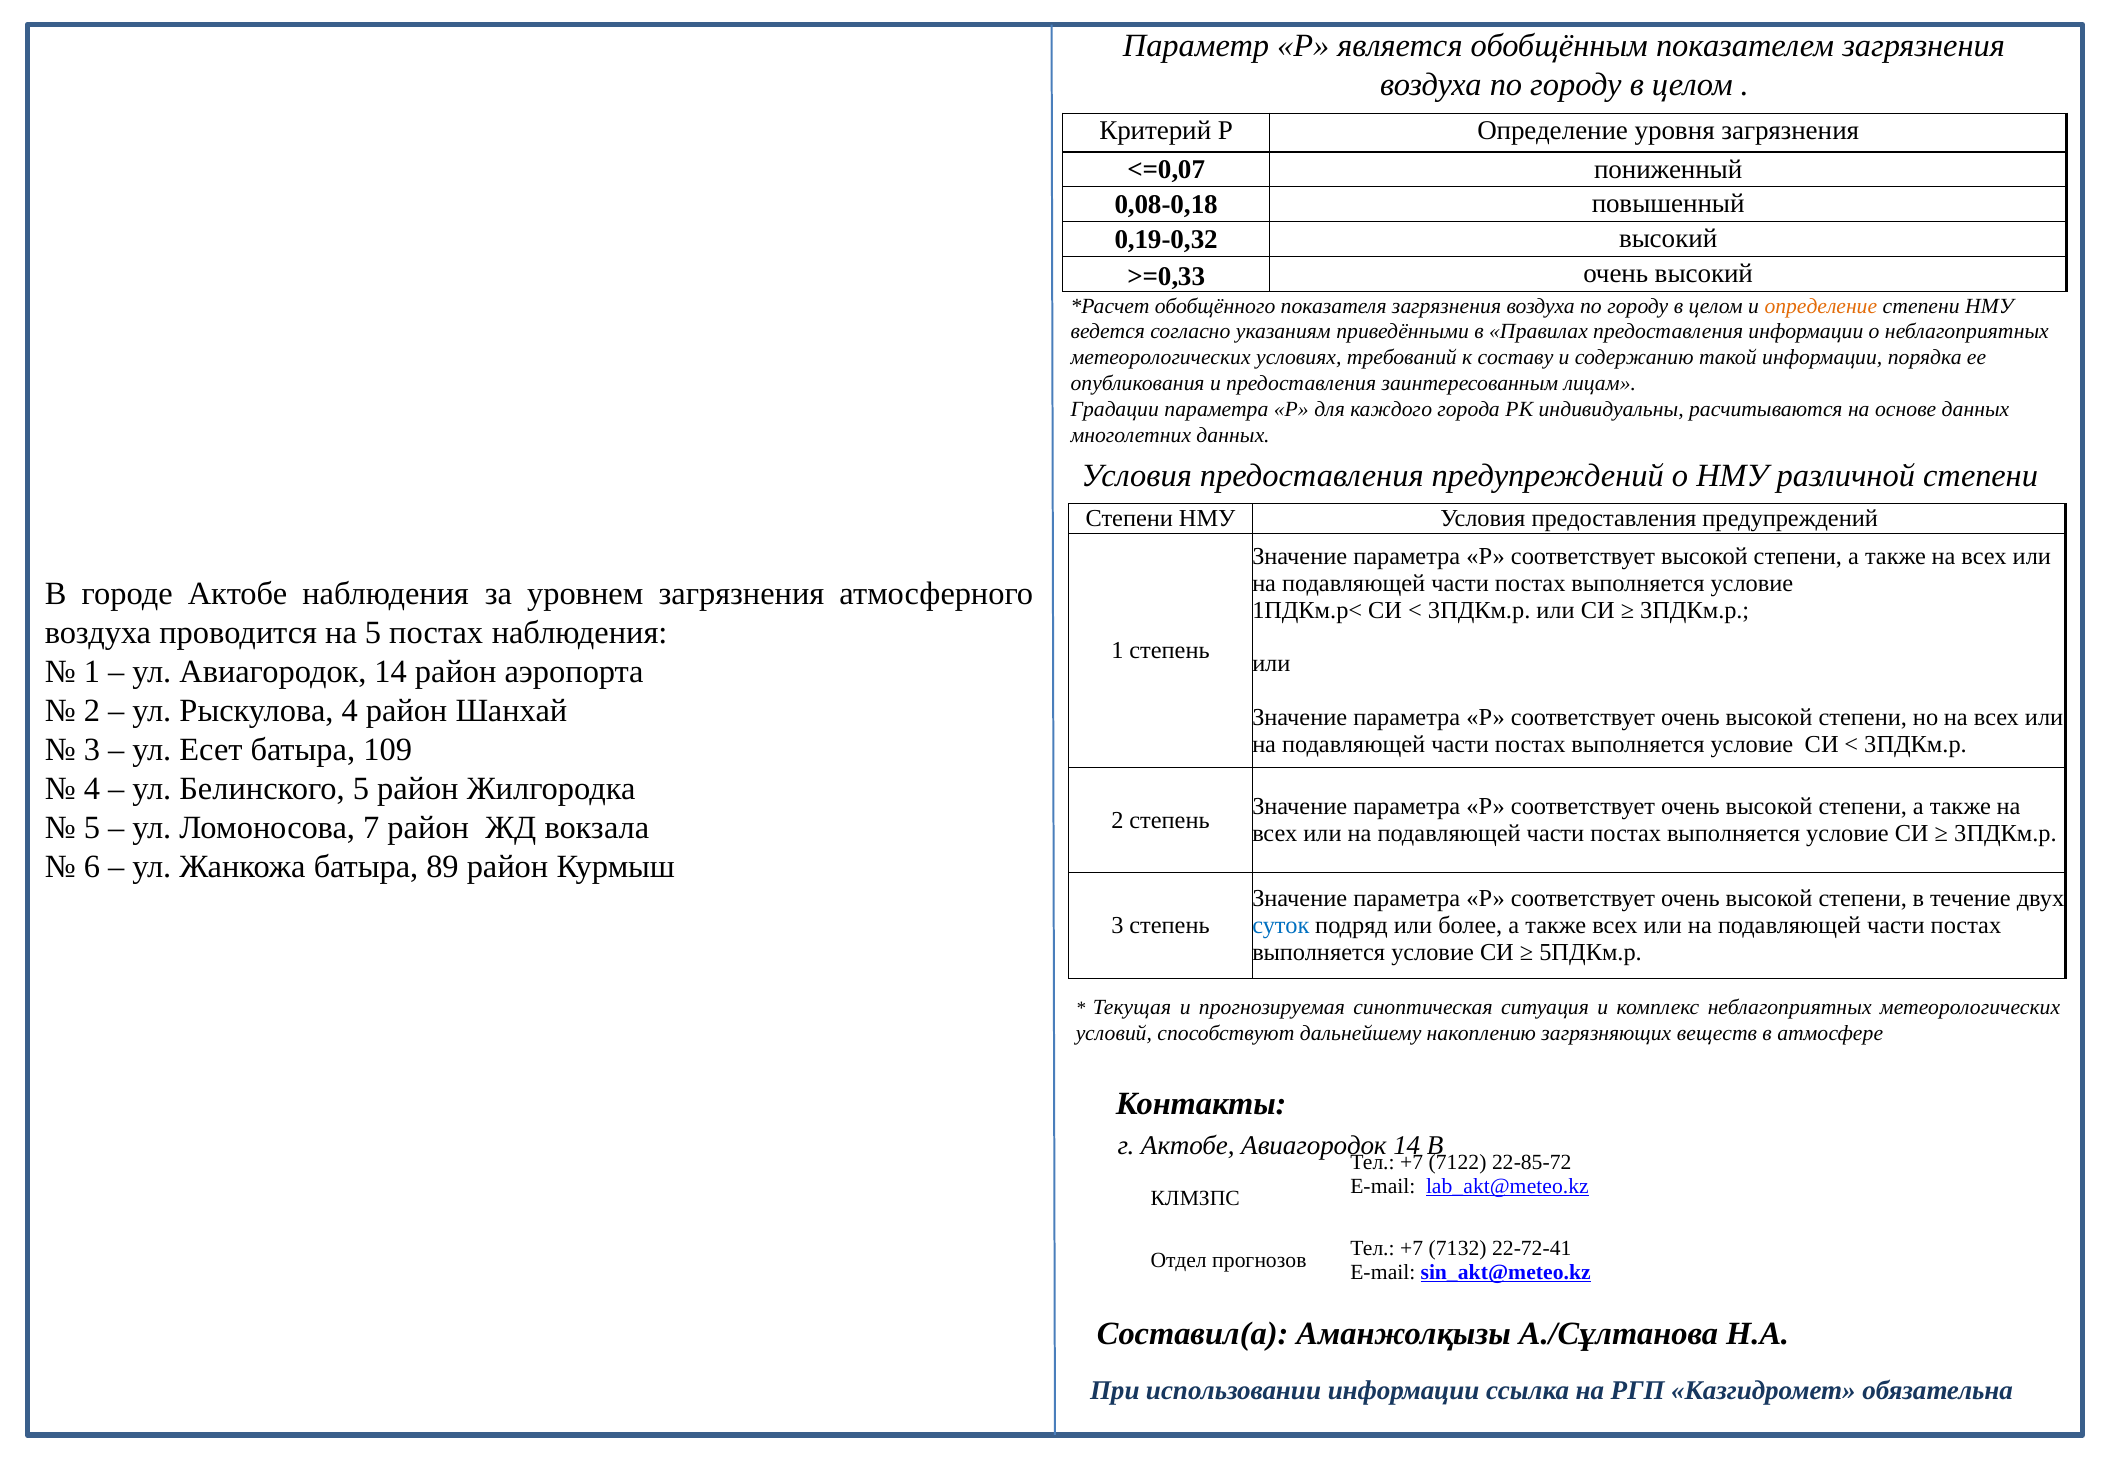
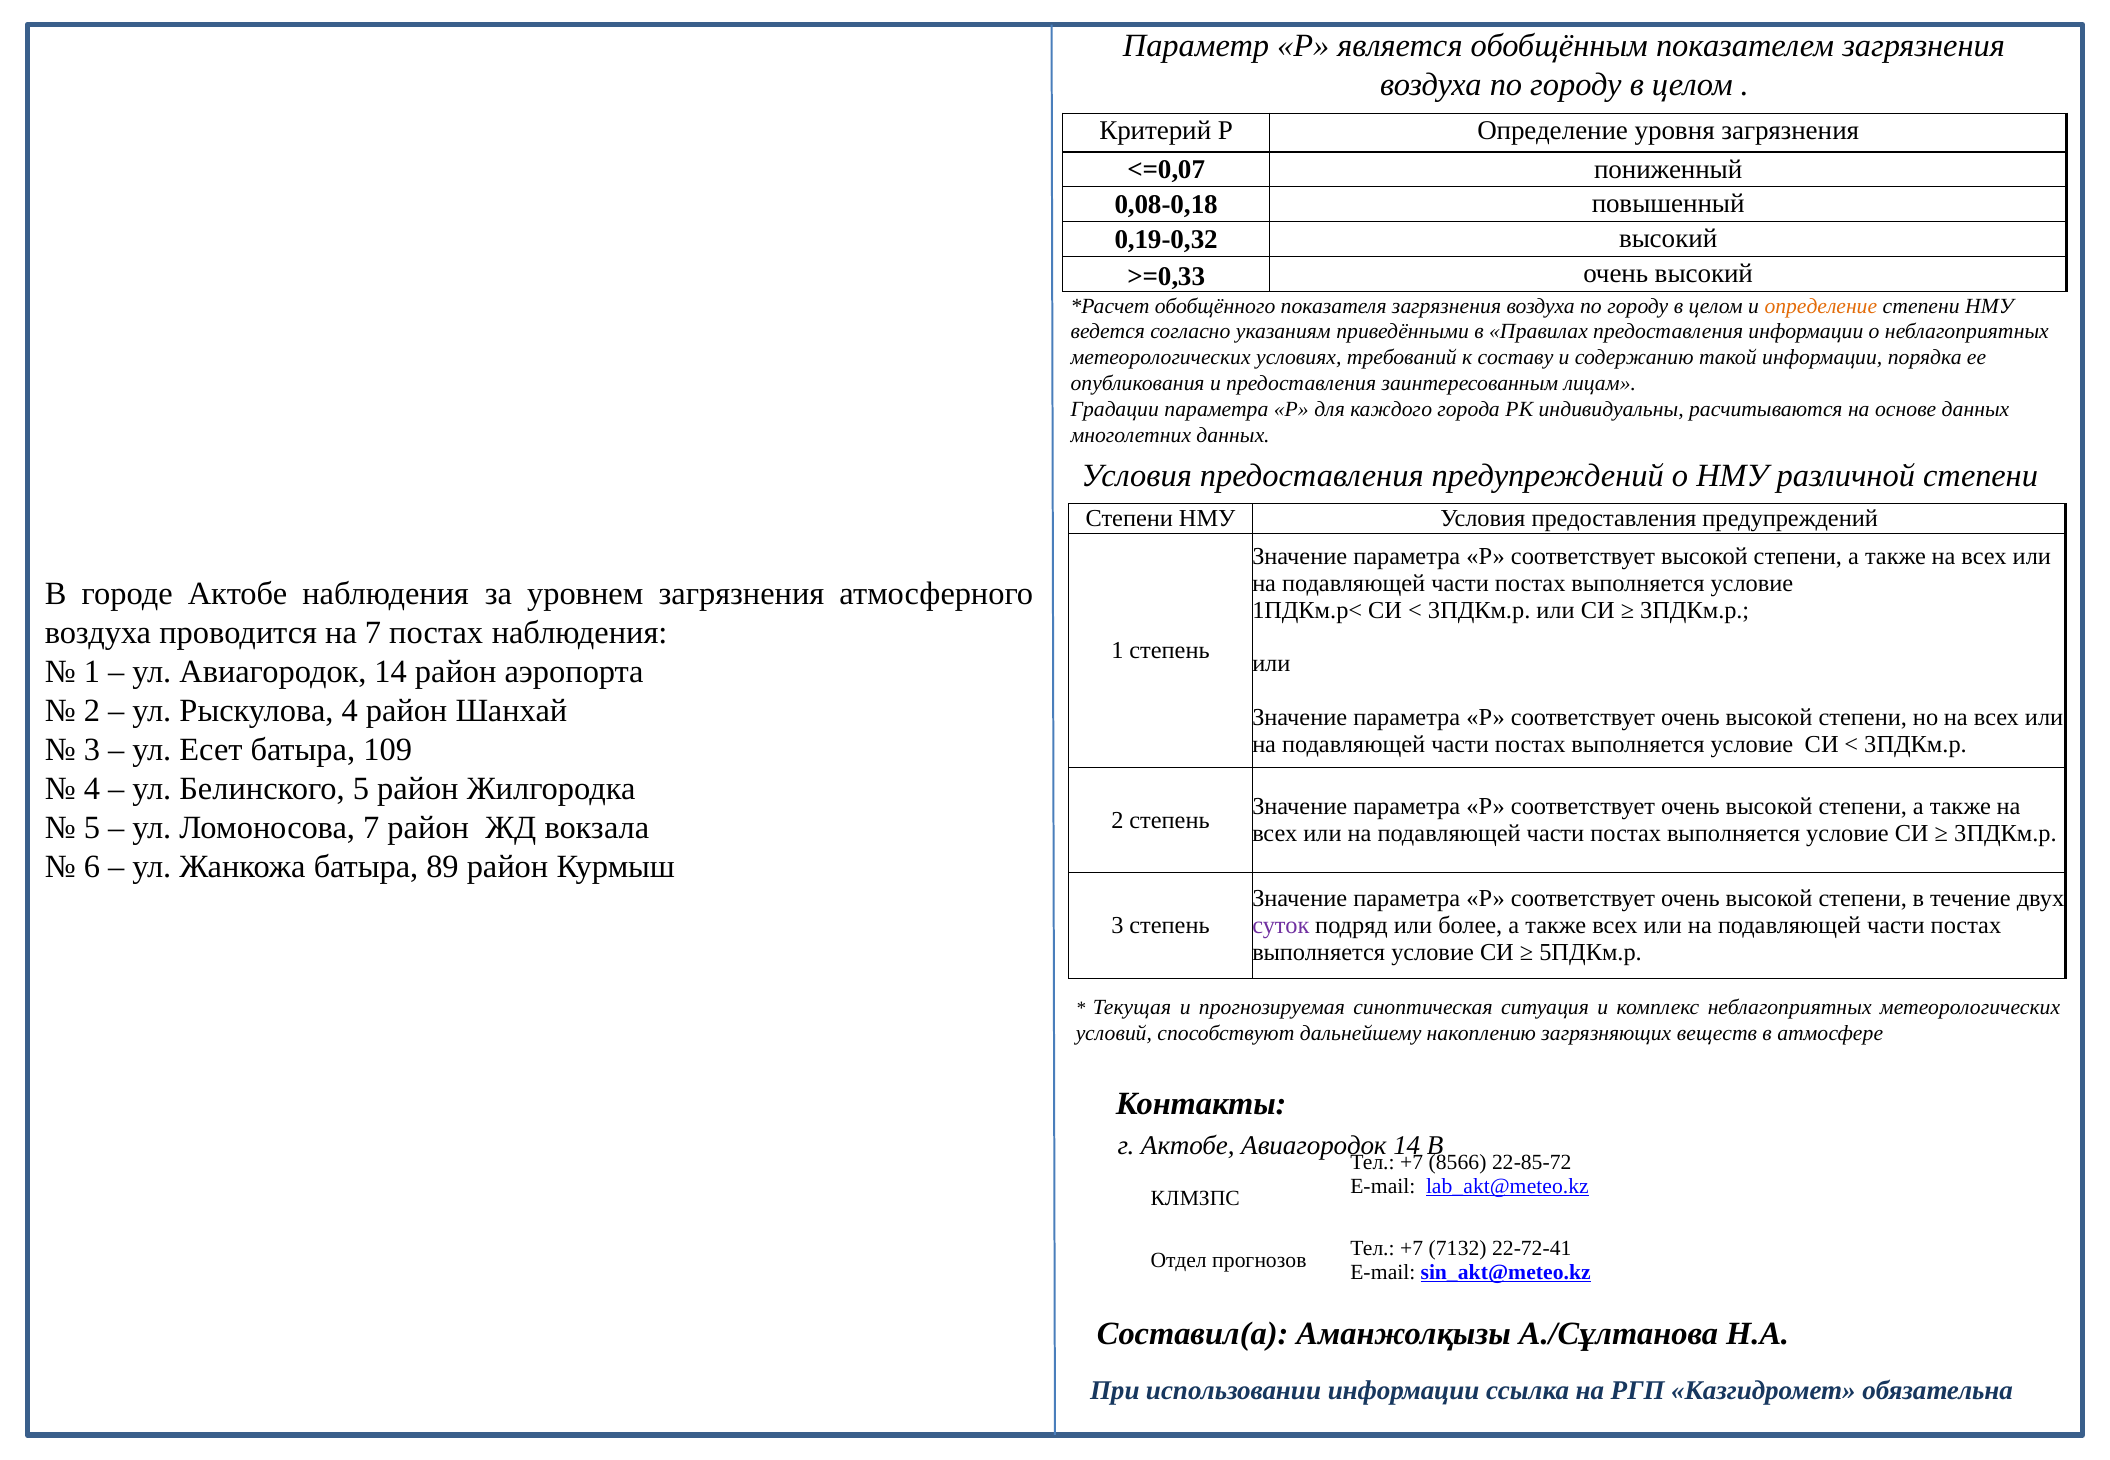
на 5: 5 -> 7
суток colour: blue -> purple
7122: 7122 -> 8566
